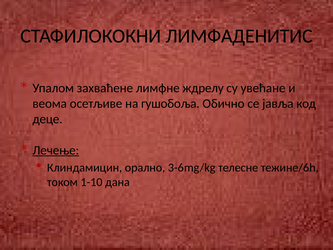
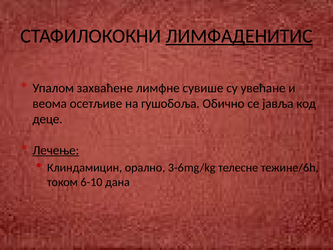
ЛИМФАДЕНИТИС underline: none -> present
ждрелу: ждрелу -> сувише
1-10: 1-10 -> 6-10
